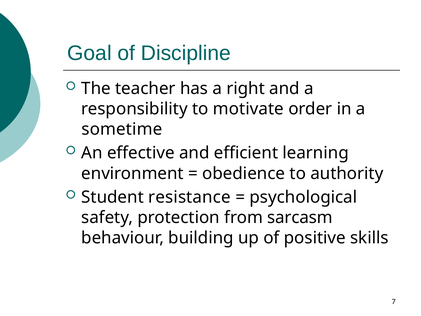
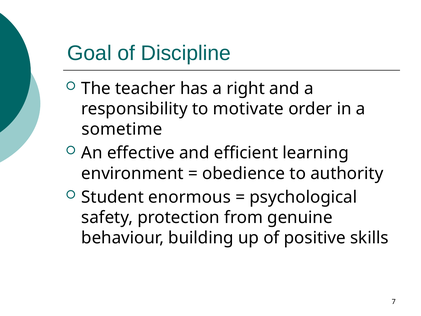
resistance: resistance -> enormous
sarcasm: sarcasm -> genuine
